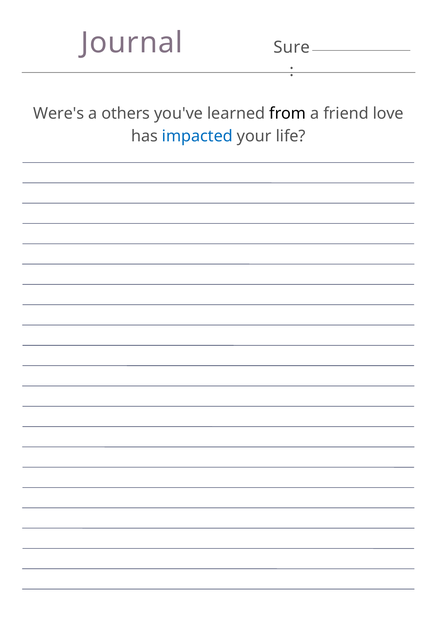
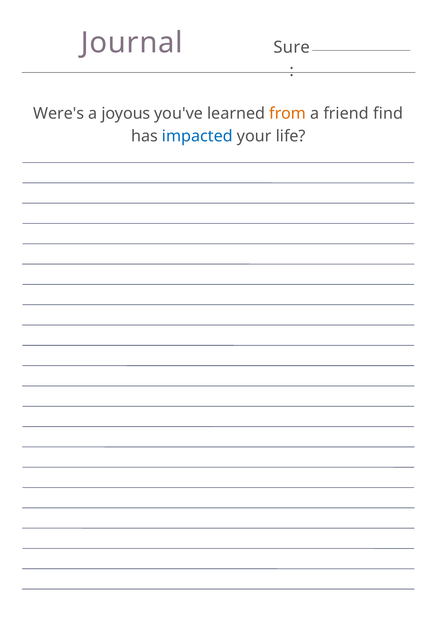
others: others -> joyous
from colour: black -> orange
love: love -> find
